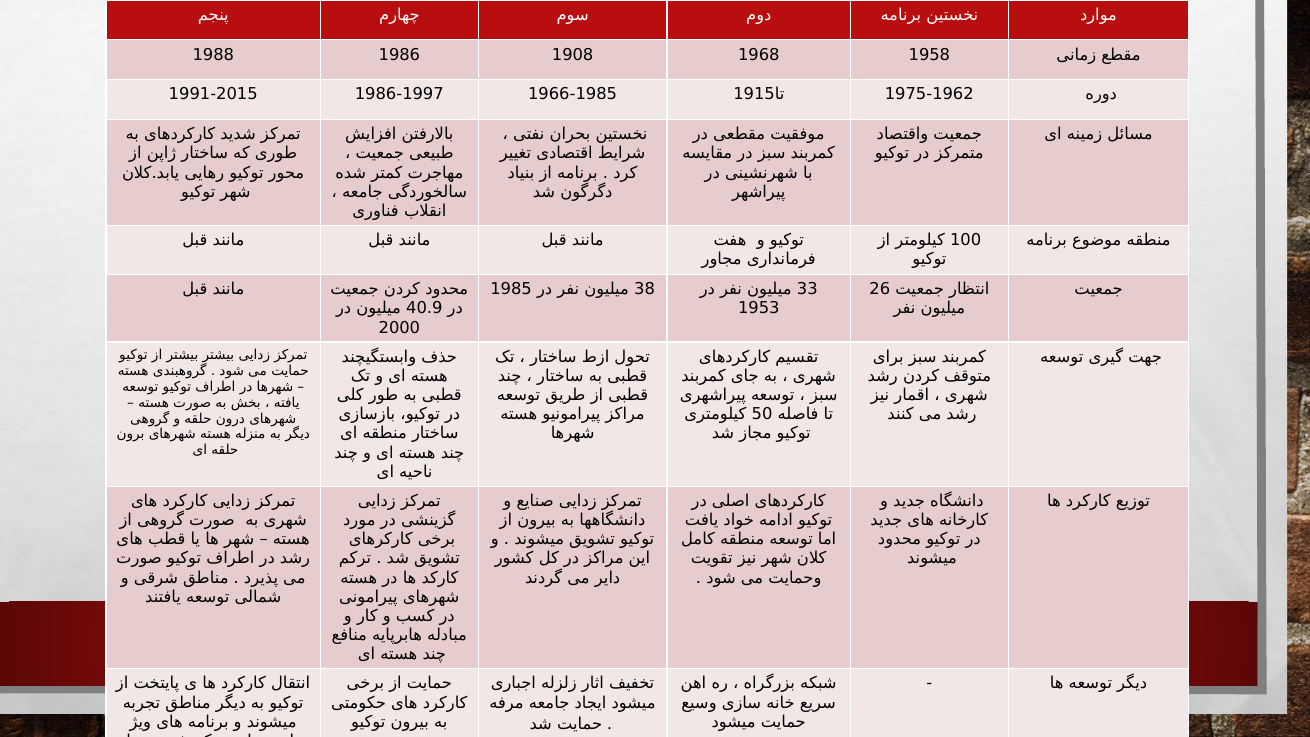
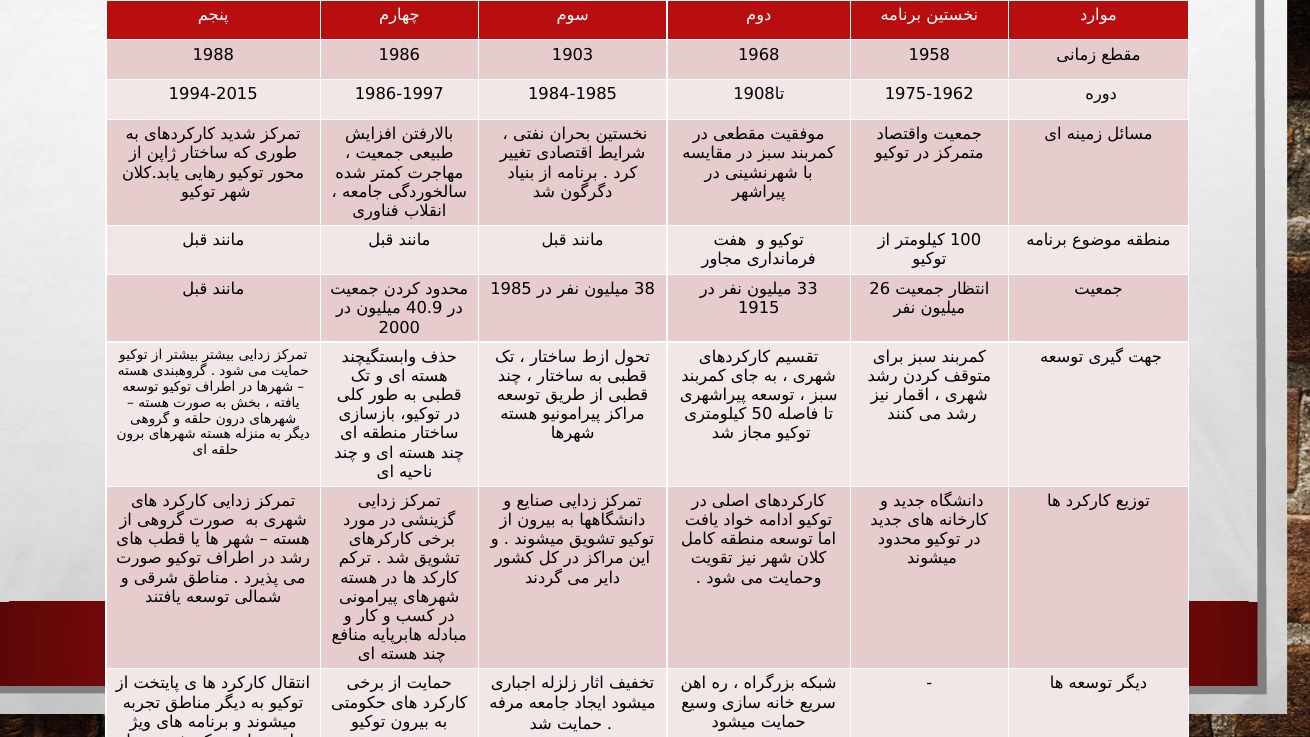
1908: 1908 -> 1903
1991-2015: 1991-2015 -> 1994-2015
1966-1985: 1966-1985 -> 1984-1985
1915: 1915 -> 1908
1953: 1953 -> 1915
